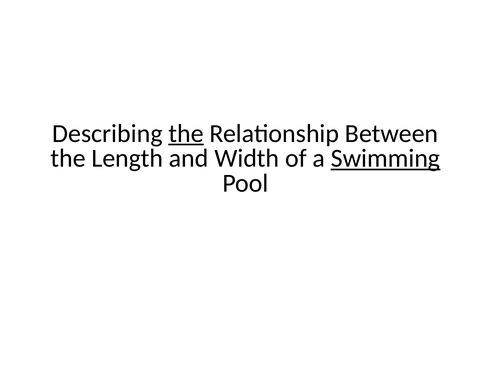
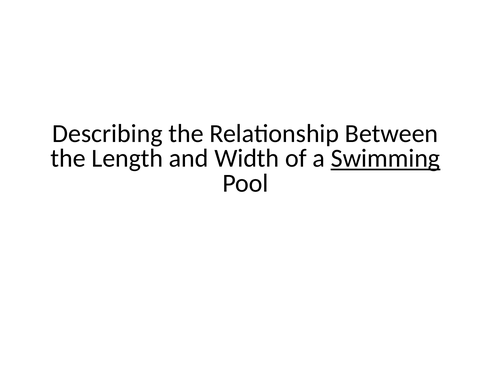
the at (186, 133) underline: present -> none
